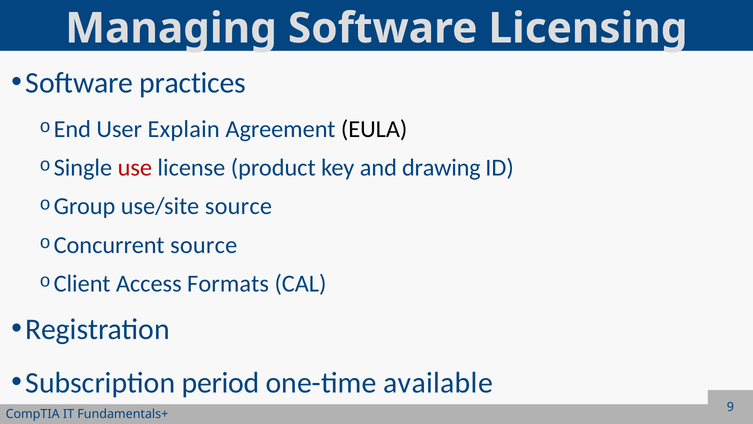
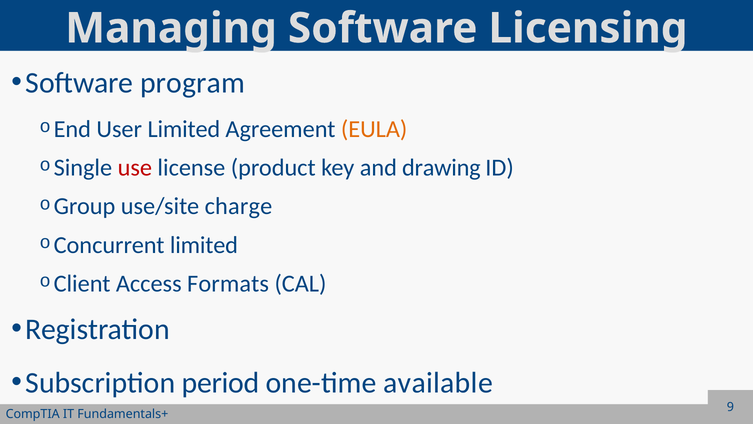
practices: practices -> program
User Explain: Explain -> Limited
EULA colour: black -> orange
use/site source: source -> charge
source at (204, 245): source -> limited
